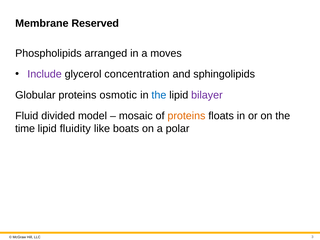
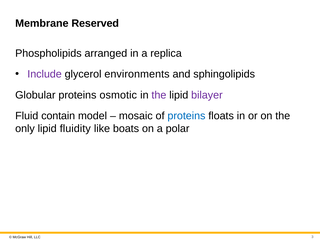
moves: moves -> replica
concentration: concentration -> environments
the at (159, 95) colour: blue -> purple
divided: divided -> contain
proteins at (186, 116) colour: orange -> blue
time: time -> only
